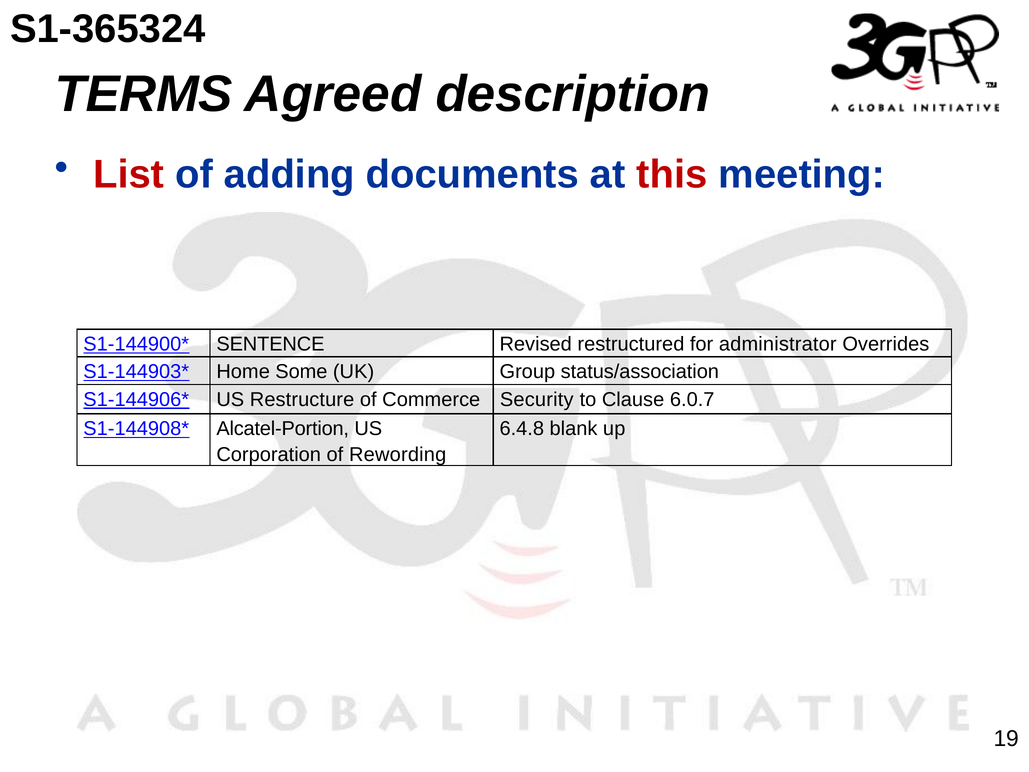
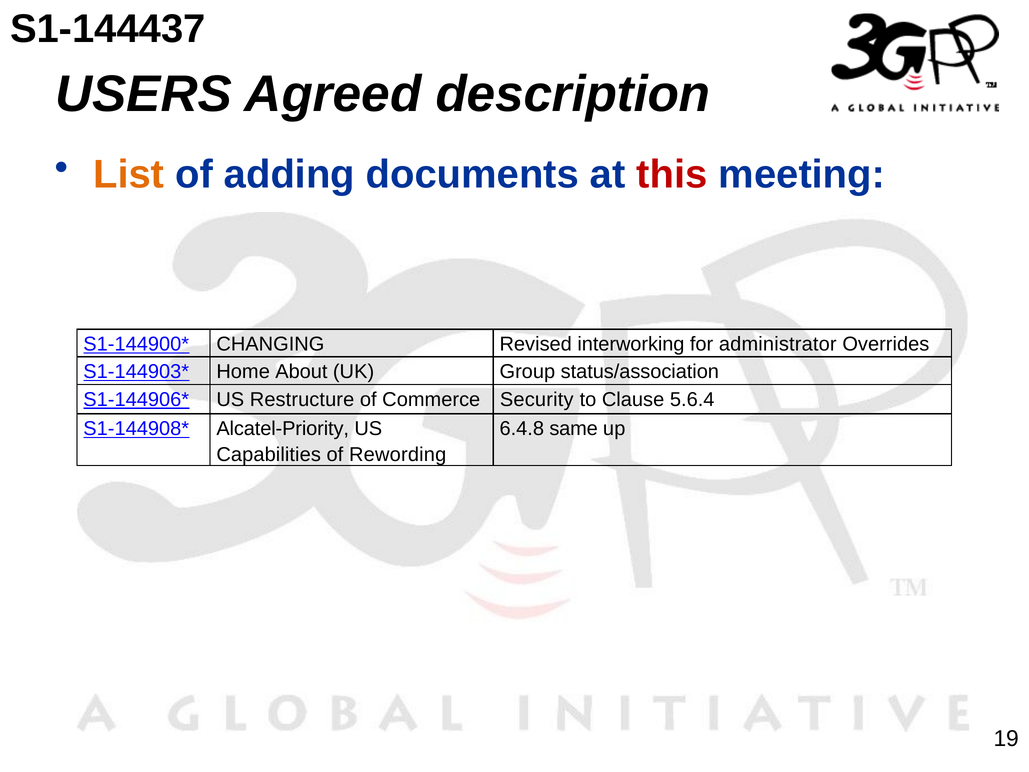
S1-365324: S1-365324 -> S1-144437
TERMS: TERMS -> USERS
List colour: red -> orange
SENTENCE: SENTENCE -> CHANGING
restructured: restructured -> interworking
Some: Some -> About
6.0.7: 6.0.7 -> 5.6.4
Alcatel-Portion: Alcatel-Portion -> Alcatel-Priority
blank: blank -> same
Corporation: Corporation -> Capabilities
